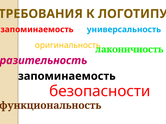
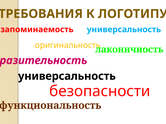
запоминаемость at (67, 76): запоминаемость -> универсальность
